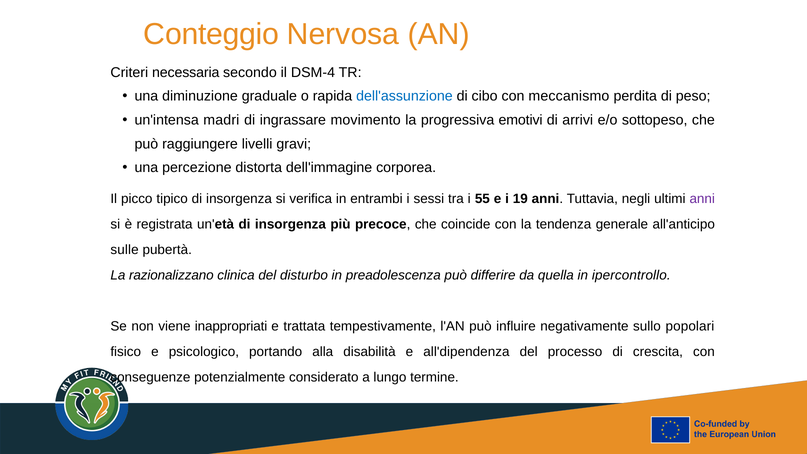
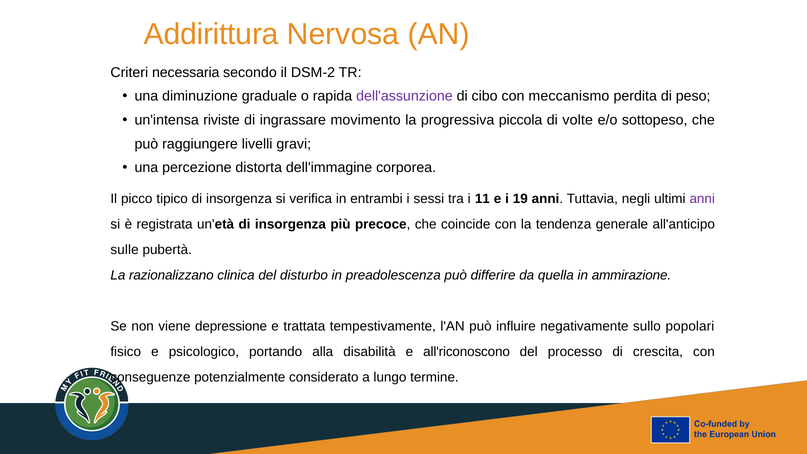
Conteggio: Conteggio -> Addirittura
DSM-4: DSM-4 -> DSM-2
dell'assunzione colour: blue -> purple
madri: madri -> riviste
emotivi: emotivi -> piccola
arrivi: arrivi -> volte
55: 55 -> 11
ipercontrollo: ipercontrollo -> ammirazione
inappropriati: inappropriati -> depressione
all'dipendenza: all'dipendenza -> all'riconoscono
